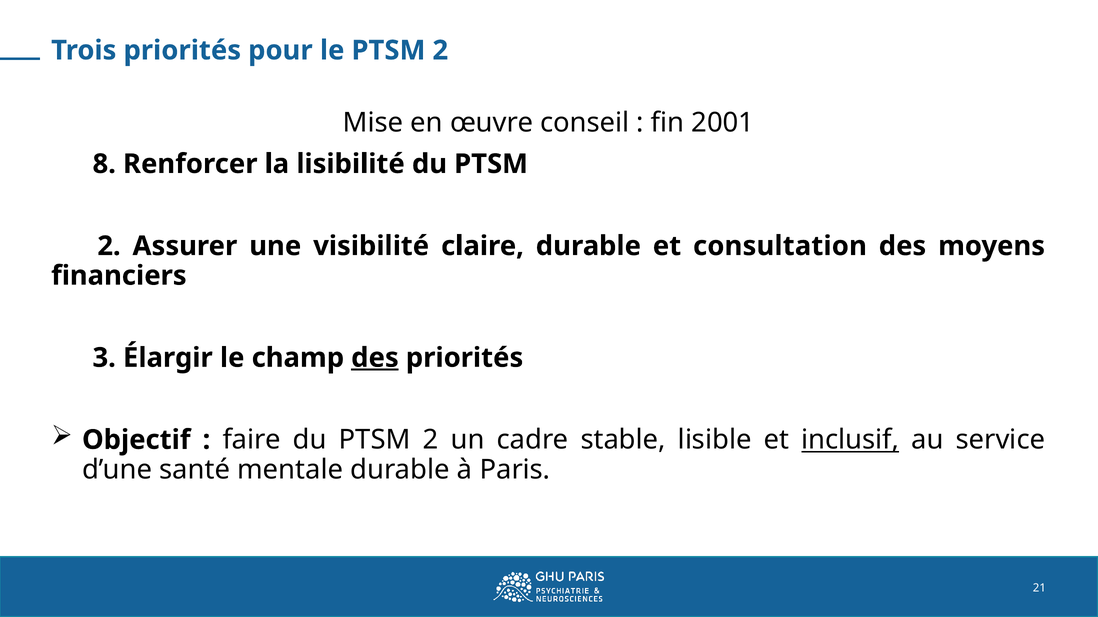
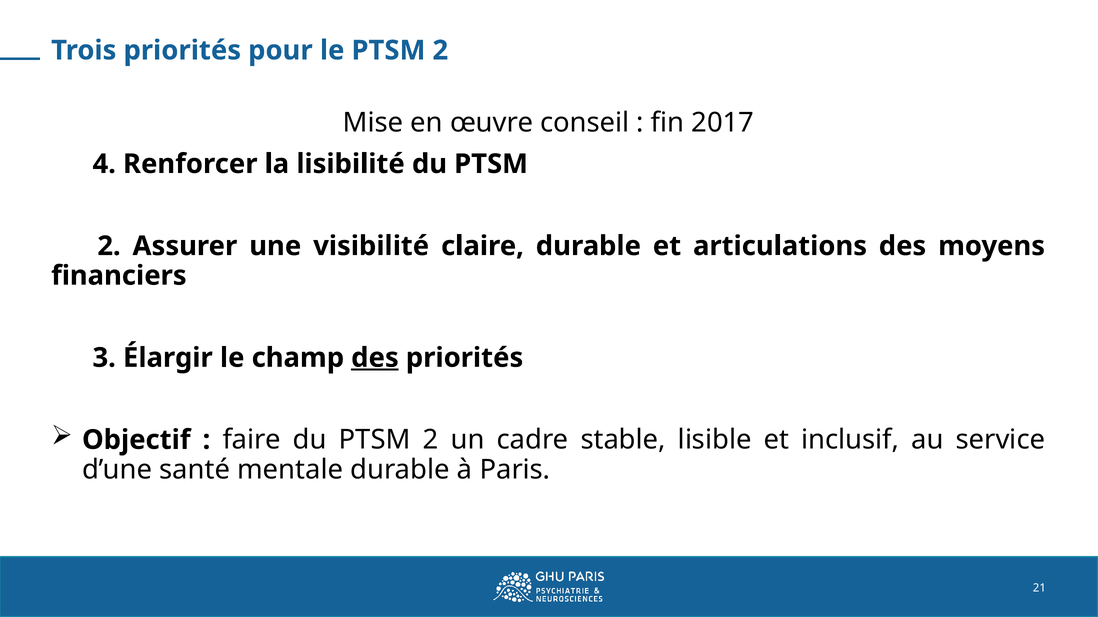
2001: 2001 -> 2017
8: 8 -> 4
consultation: consultation -> articulations
inclusif underline: present -> none
